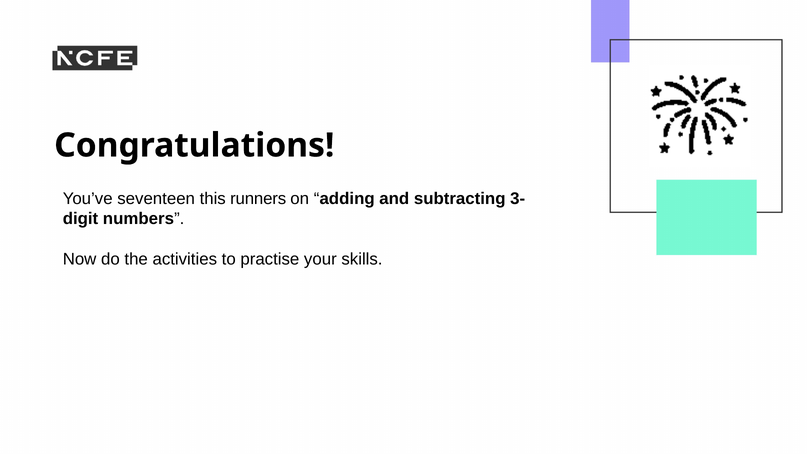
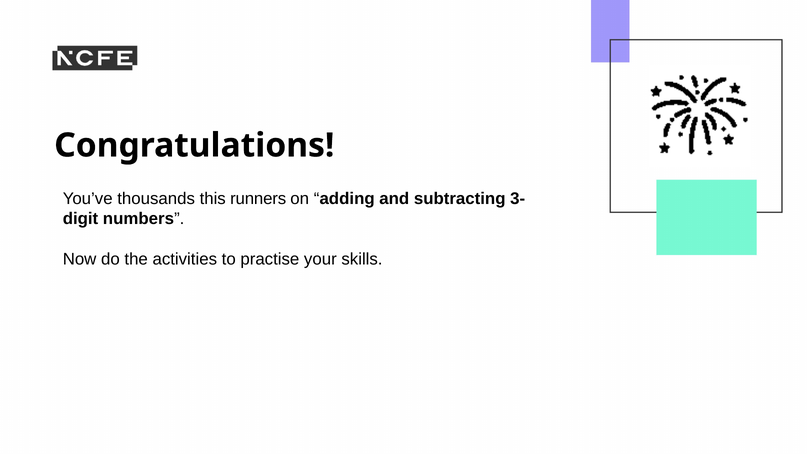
seventeen: seventeen -> thousands
